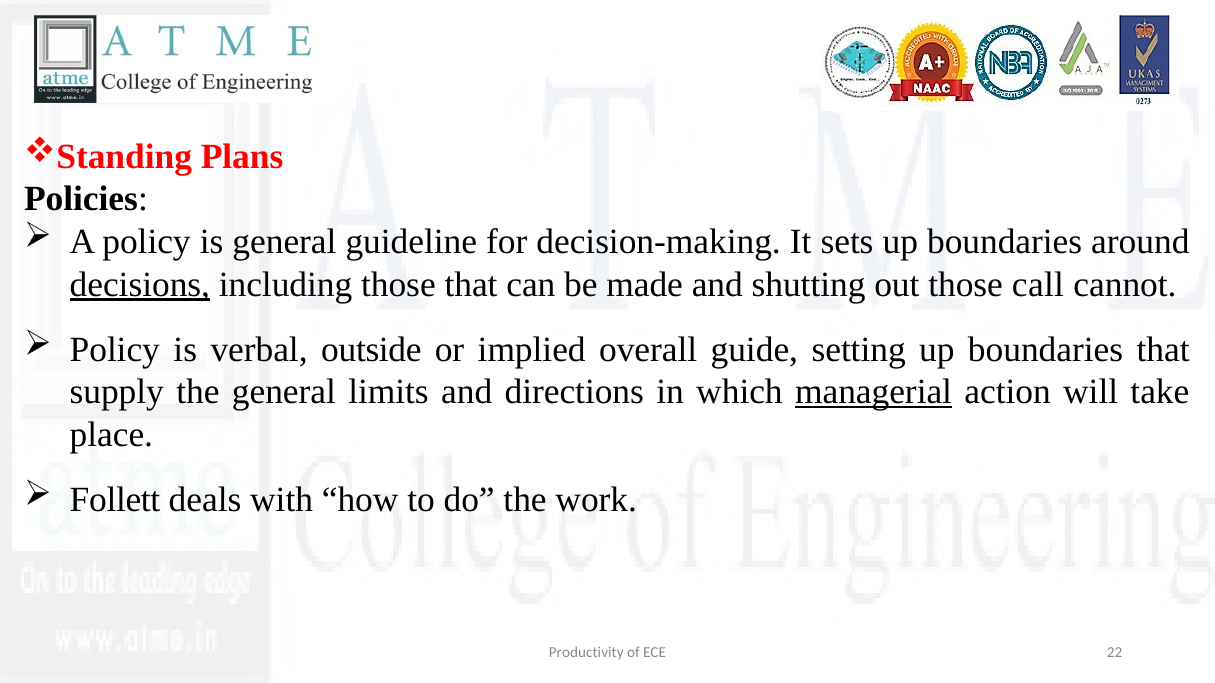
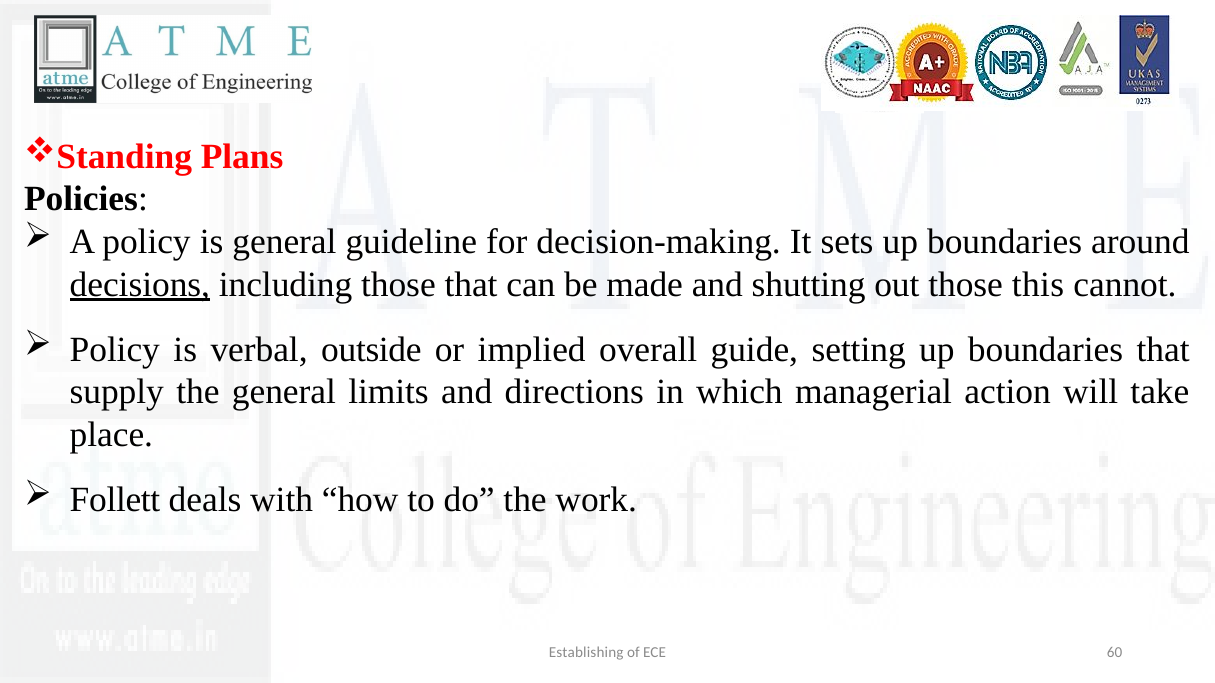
call: call -> this
managerial underline: present -> none
Productivity: Productivity -> Establishing
22: 22 -> 60
